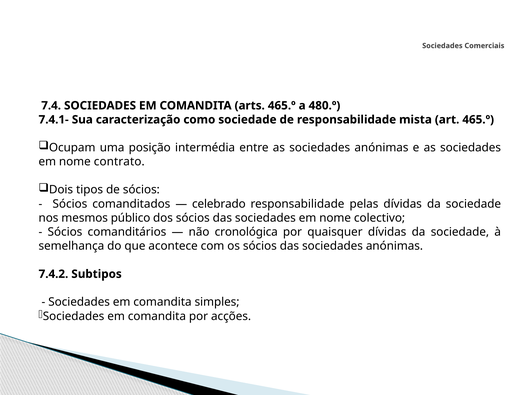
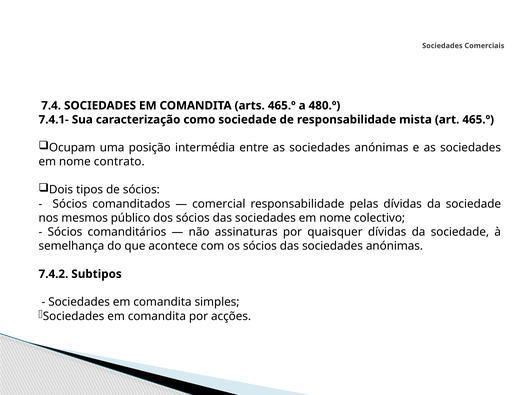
celebrado: celebrado -> comercial
cronológica: cronológica -> assinaturas
